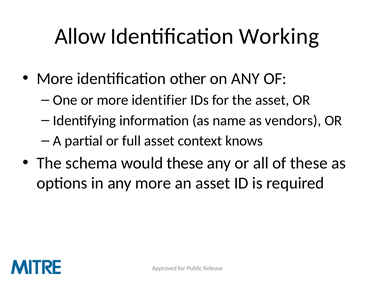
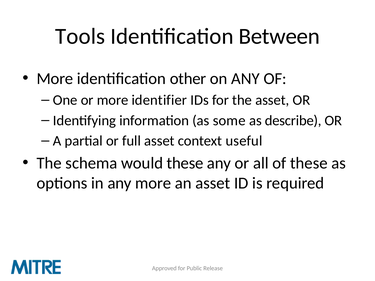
Allow: Allow -> Tools
Working: Working -> Between
name: name -> some
vendors: vendors -> describe
knows: knows -> useful
